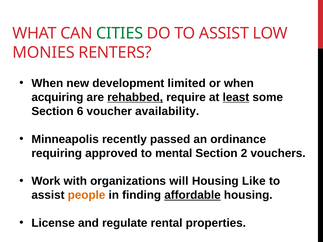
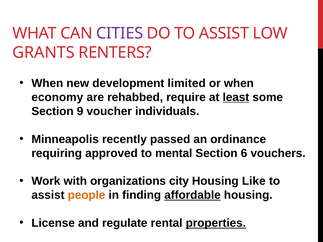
CITIES colour: green -> purple
MONIES: MONIES -> GRANTS
acquiring: acquiring -> economy
rehabbed underline: present -> none
6: 6 -> 9
availability: availability -> individuals
2: 2 -> 6
will: will -> city
properties underline: none -> present
